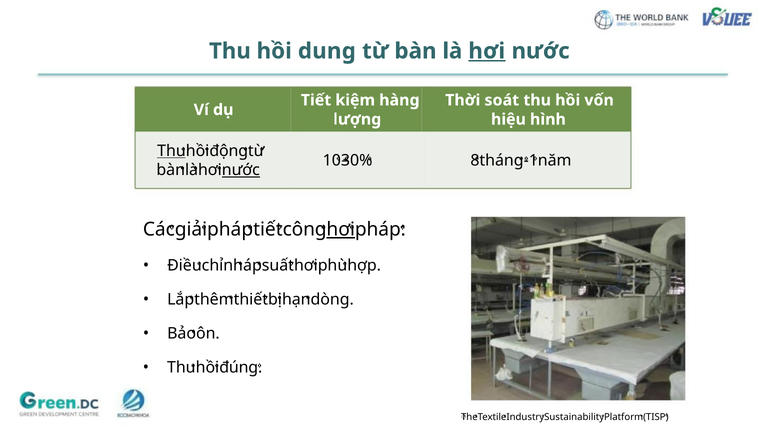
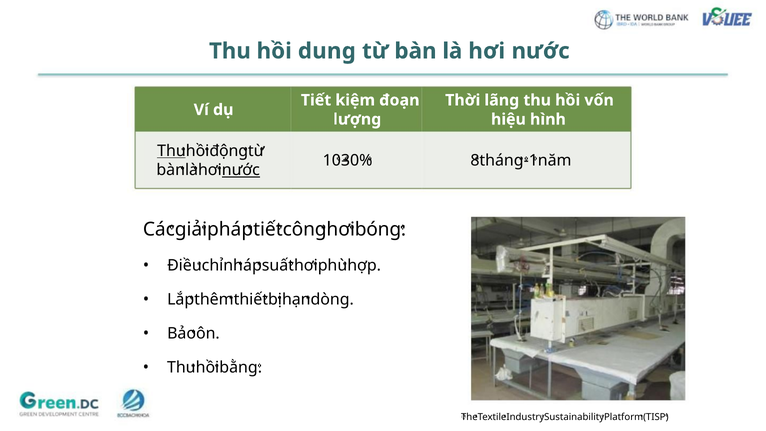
hơi at (487, 51) underline: present -> none
hàng: hàng -> đoạn
soát: soát -> lãng
hơi at (341, 230) underline: present -> none
pháp at (380, 230): pháp -> bóng
đúng: đúng -> bằng
